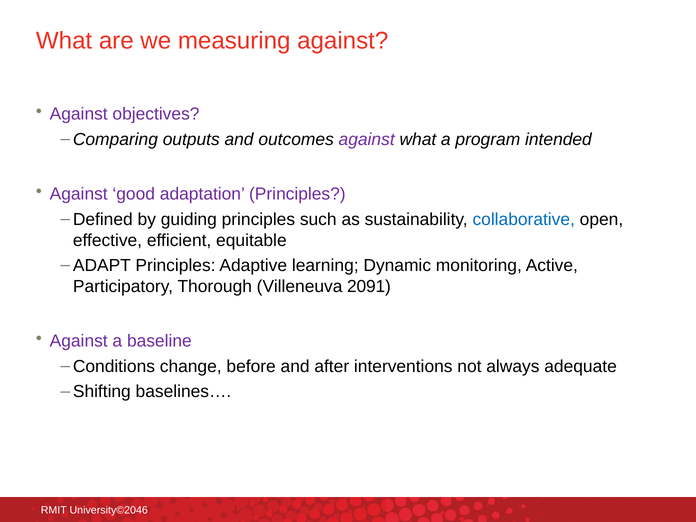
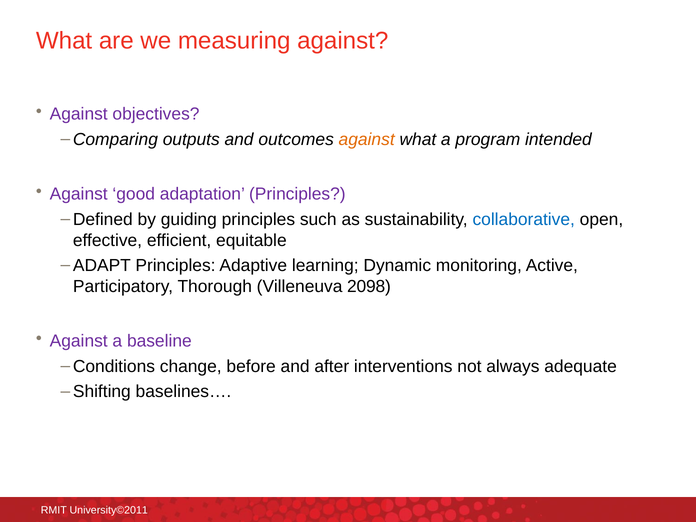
against at (367, 139) colour: purple -> orange
2091: 2091 -> 2098
University©2046: University©2046 -> University©2011
